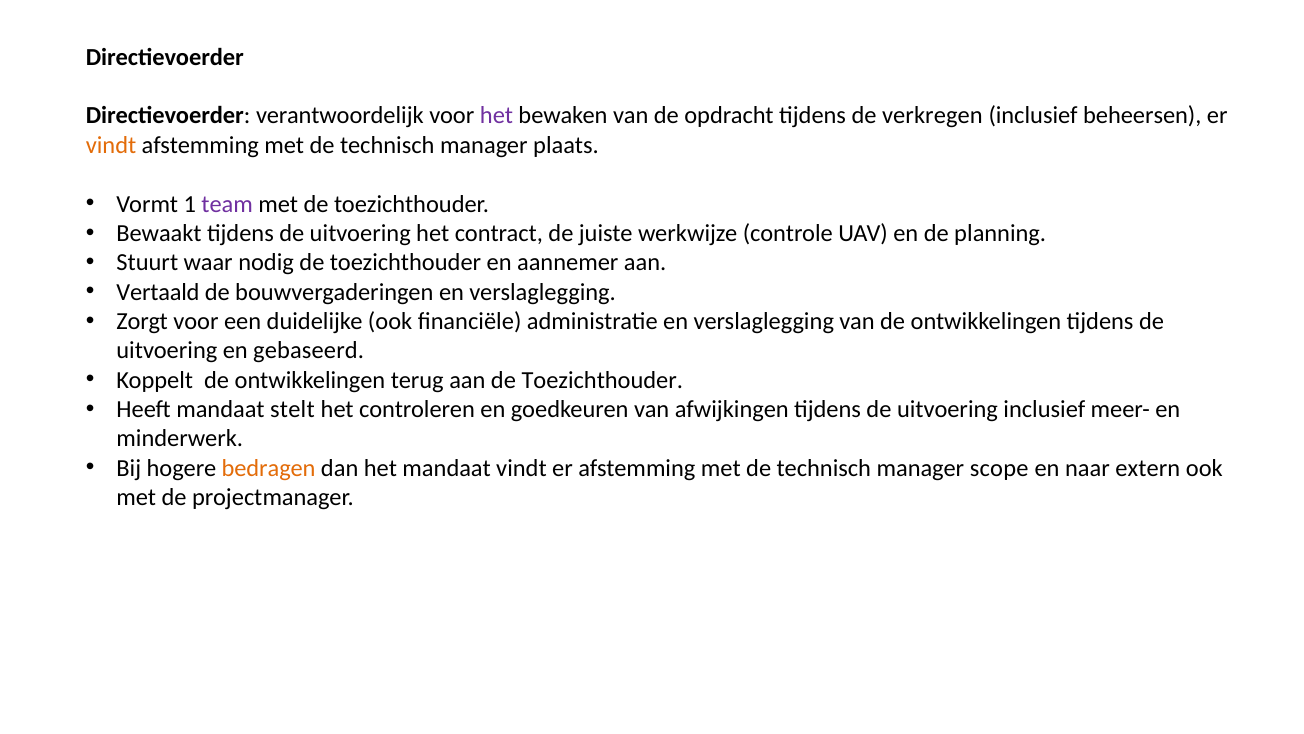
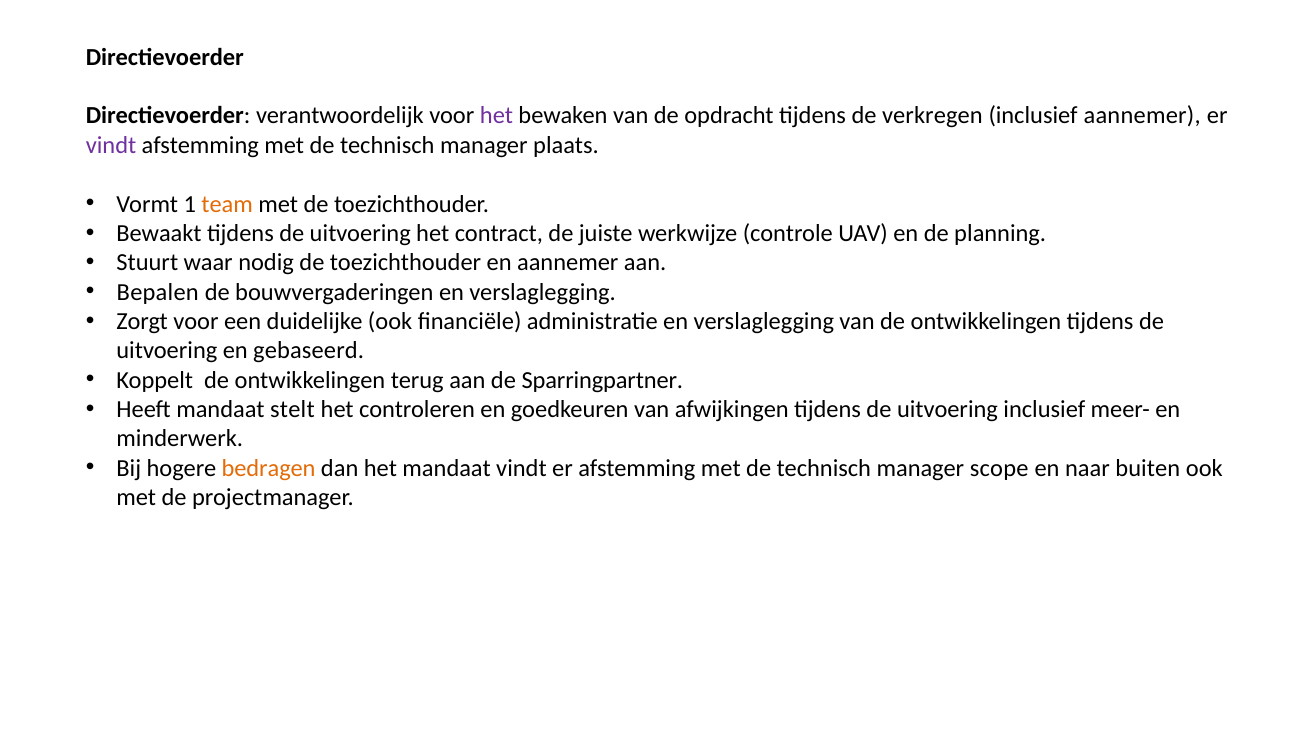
inclusief beheersen: beheersen -> aannemer
vindt at (111, 145) colour: orange -> purple
team colour: purple -> orange
Vertaald: Vertaald -> Bepalen
aan de Toezichthouder: Toezichthouder -> Sparringpartner
extern: extern -> buiten
